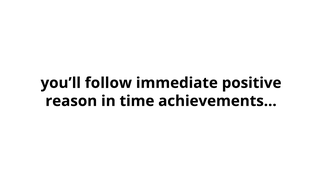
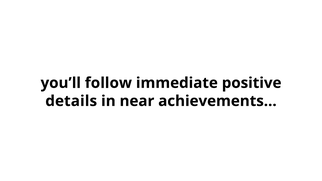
reason: reason -> details
time: time -> near
